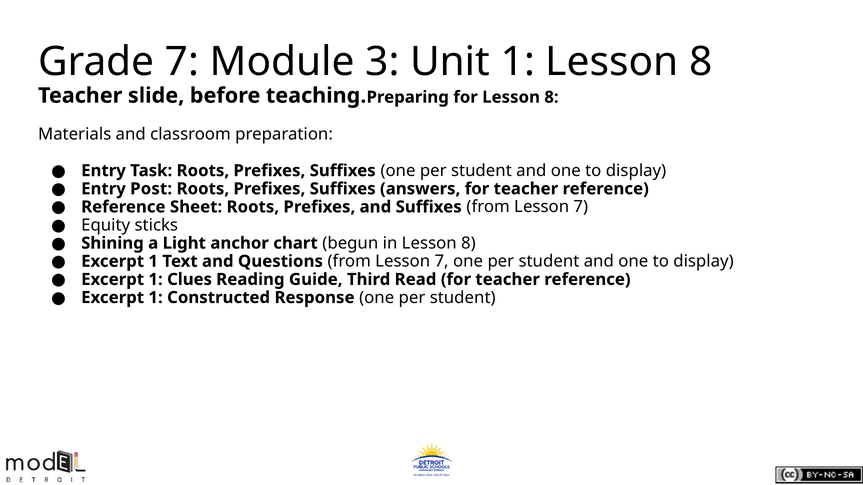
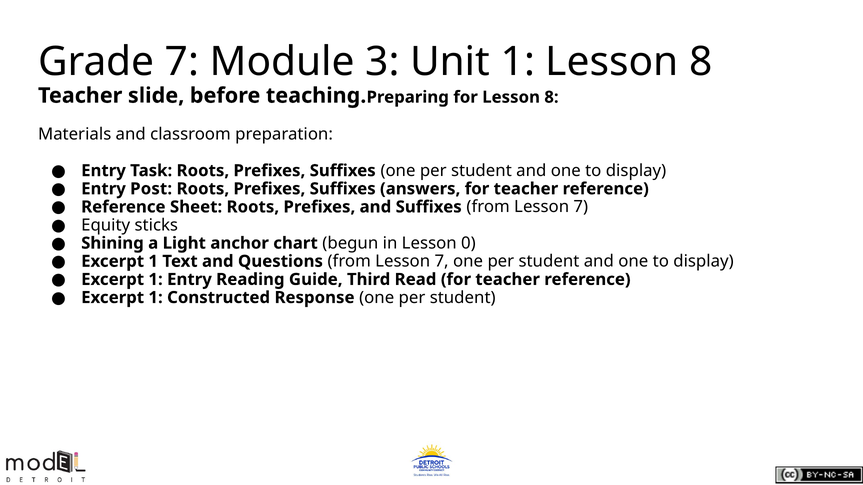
in Lesson 8: 8 -> 0
1 Clues: Clues -> Entry
